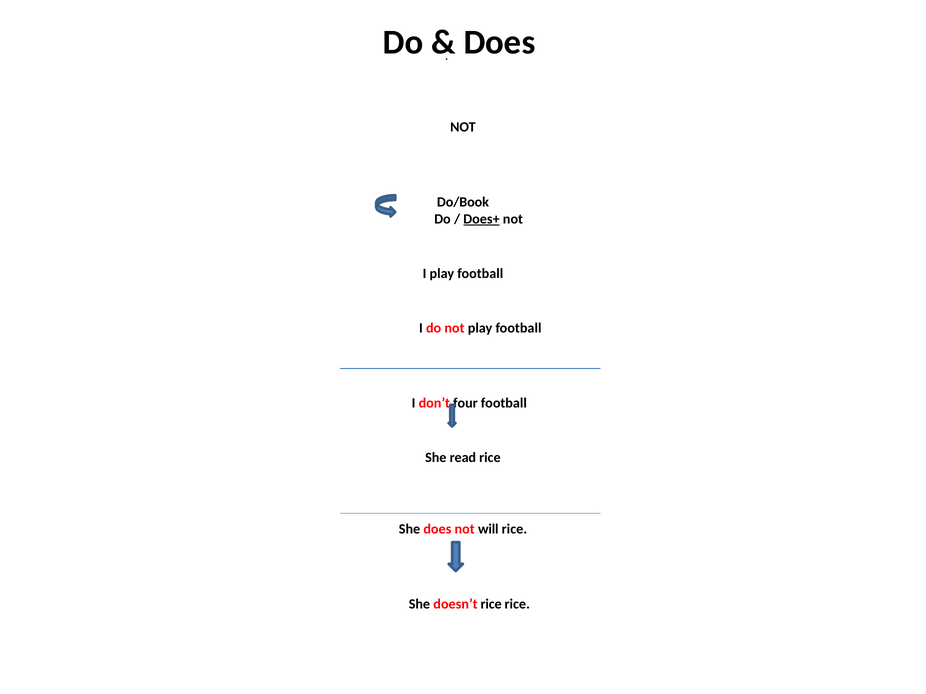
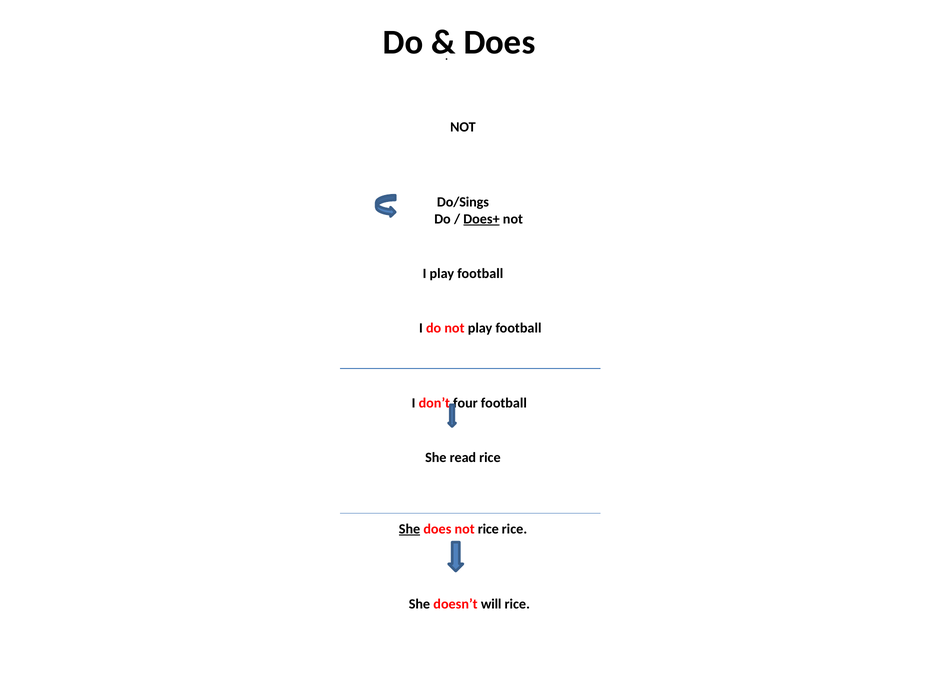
Do/Book: Do/Book -> Do/Sings
She at (410, 529) underline: none -> present
not will: will -> rice
doesn’t rice: rice -> will
